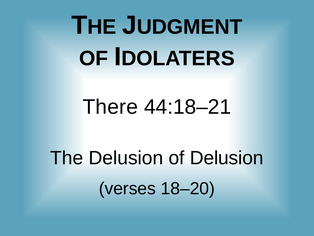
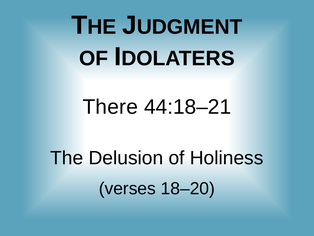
of Delusion: Delusion -> Holiness
